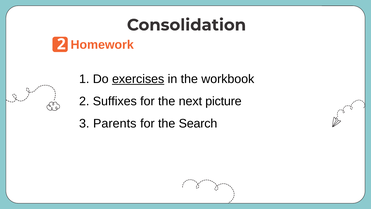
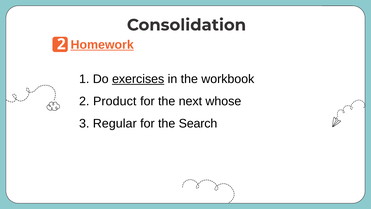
Homework underline: none -> present
Suffixes: Suffixes -> Product
picture: picture -> whose
Parents: Parents -> Regular
